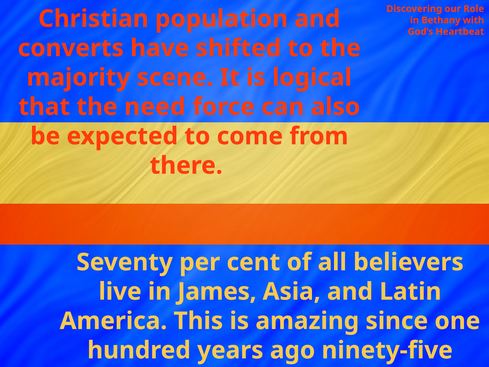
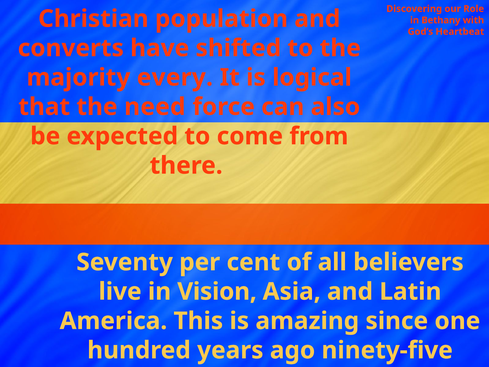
scene: scene -> every
James: James -> Vision
